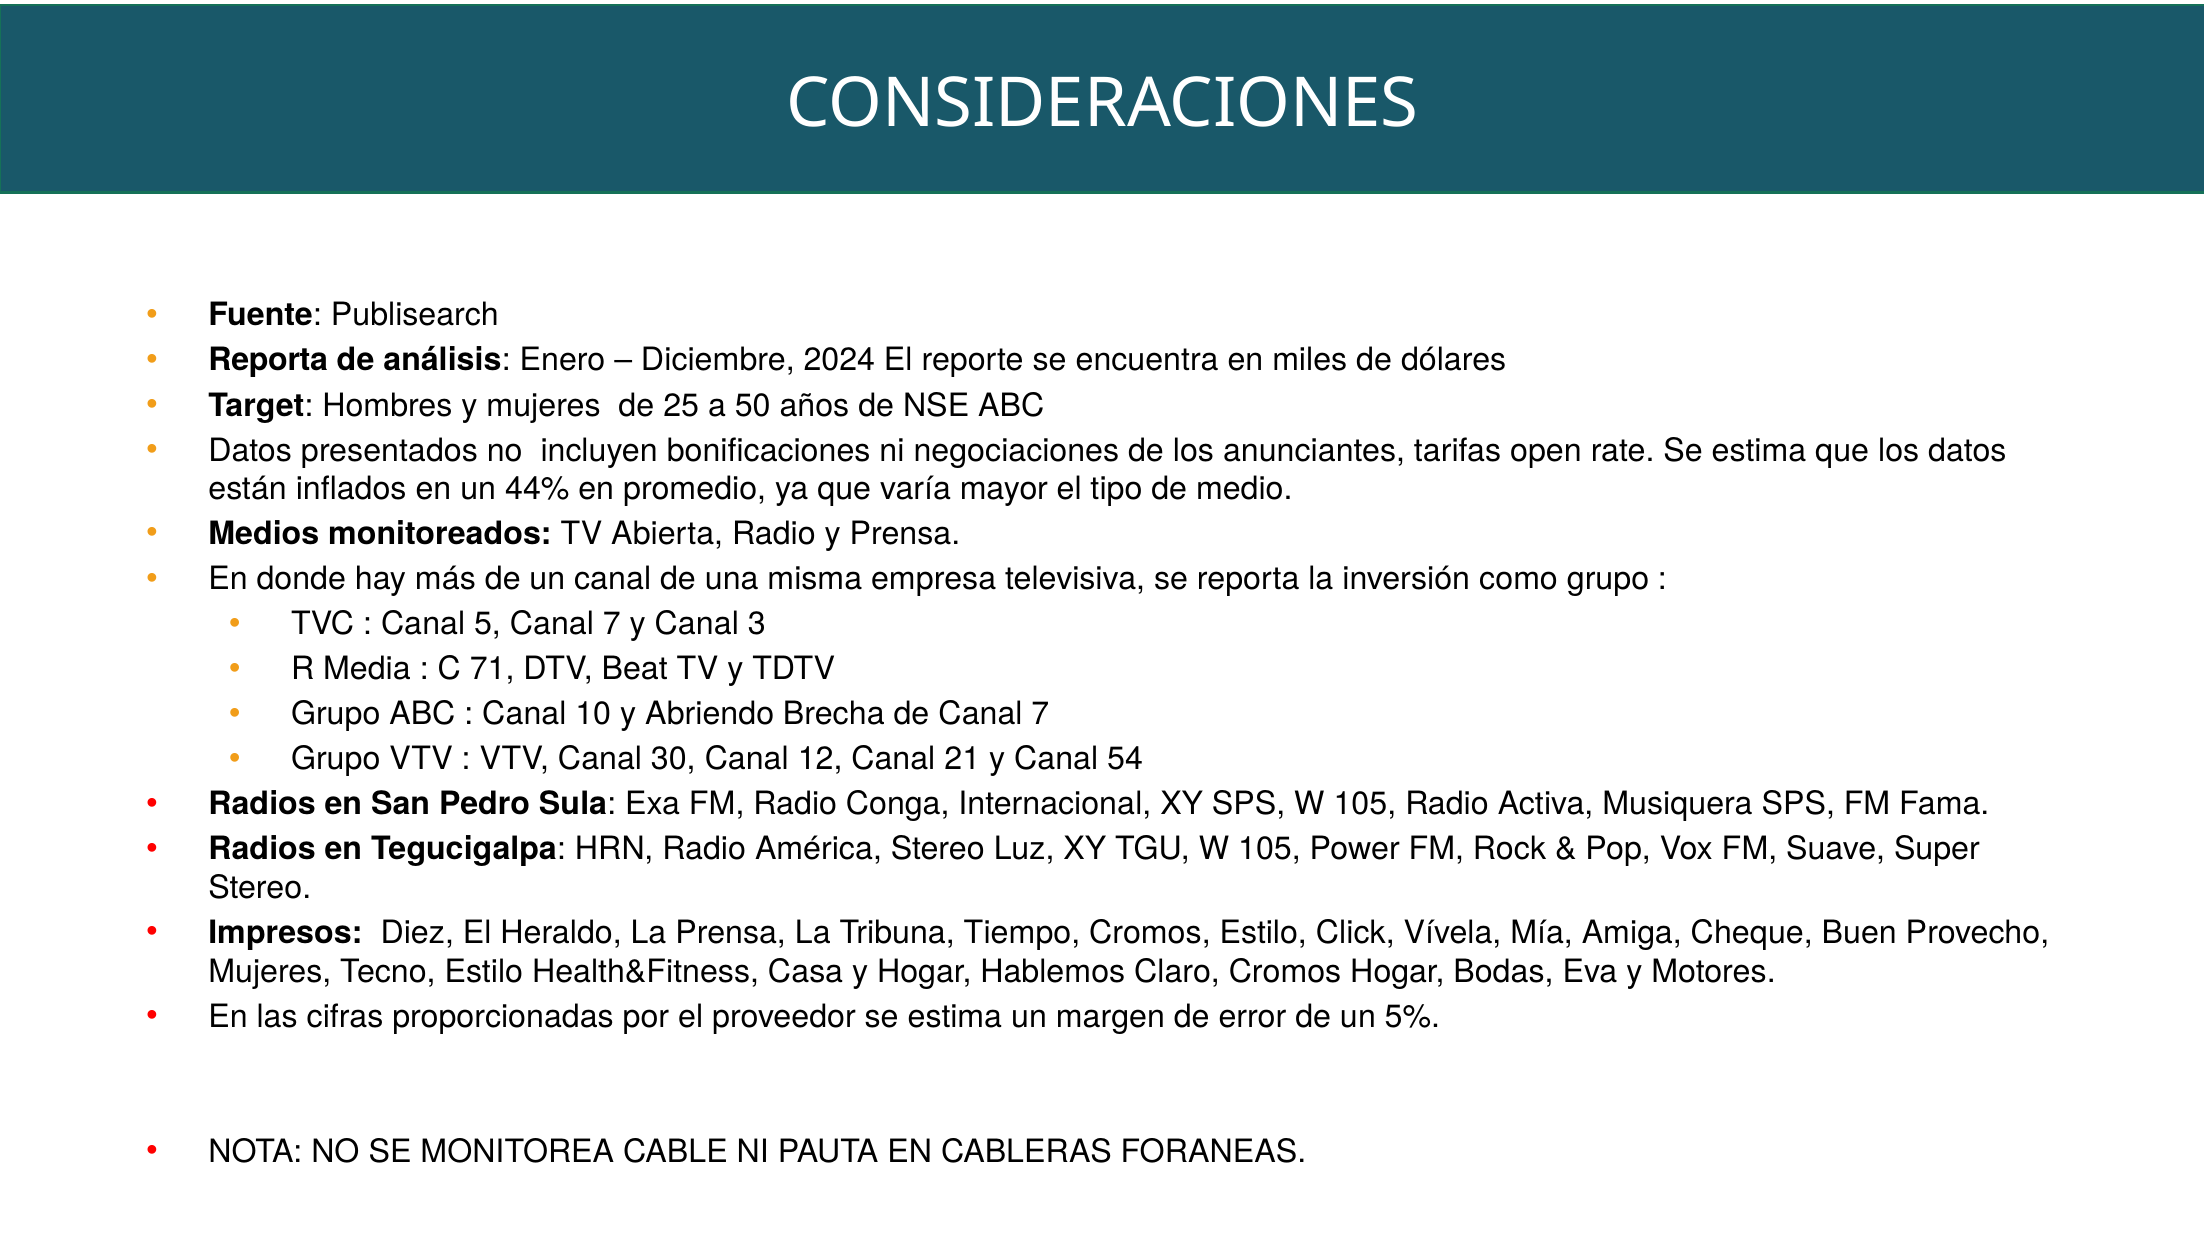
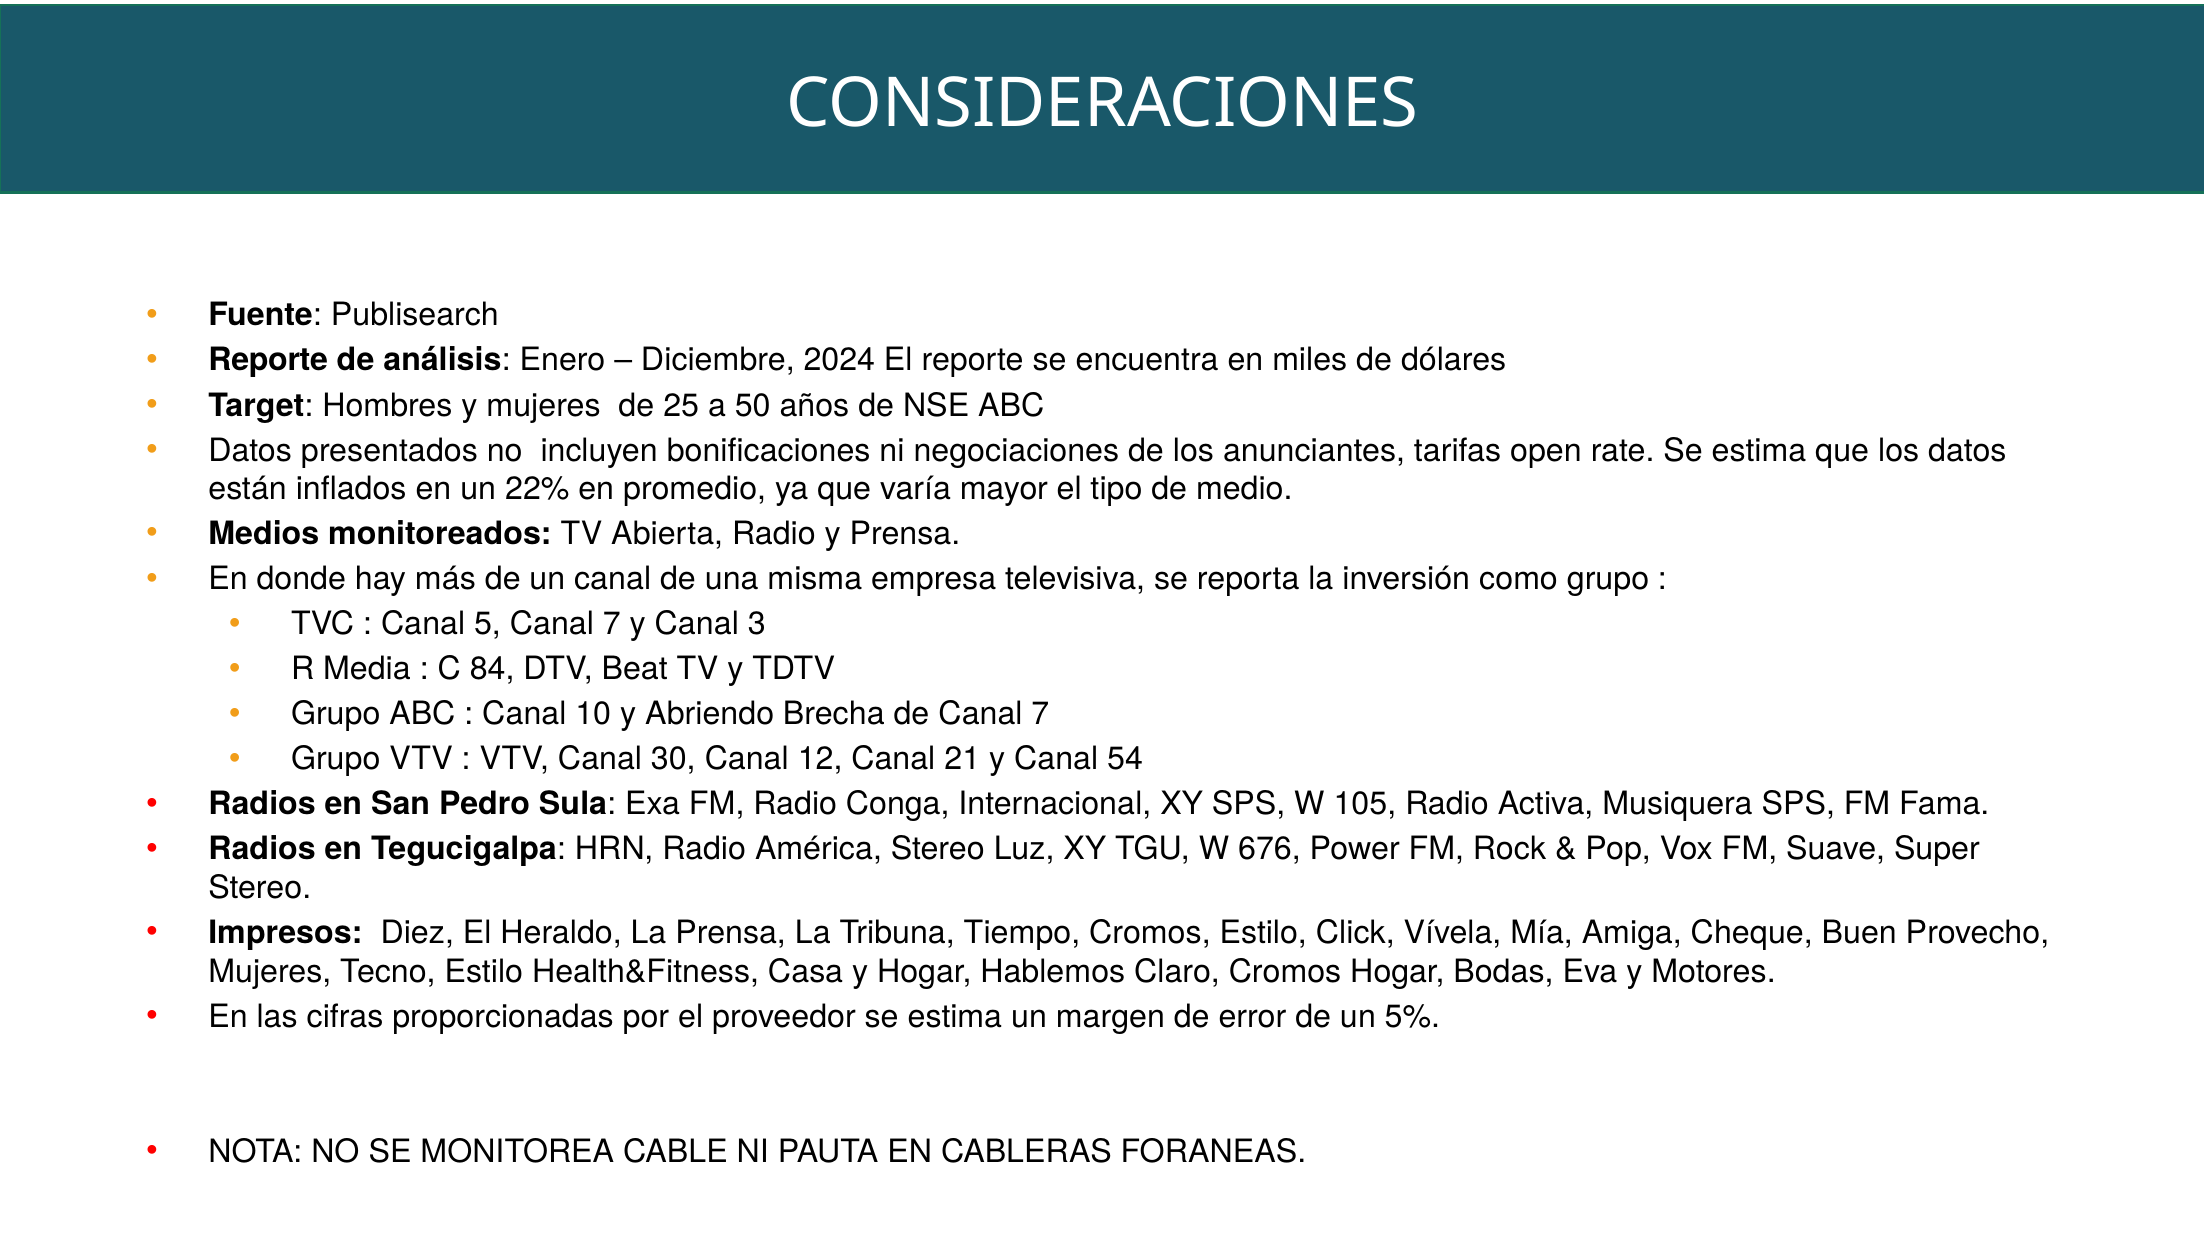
Reporta at (268, 360): Reporta -> Reporte
44%: 44% -> 22%
71: 71 -> 84
TGU W 105: 105 -> 676
